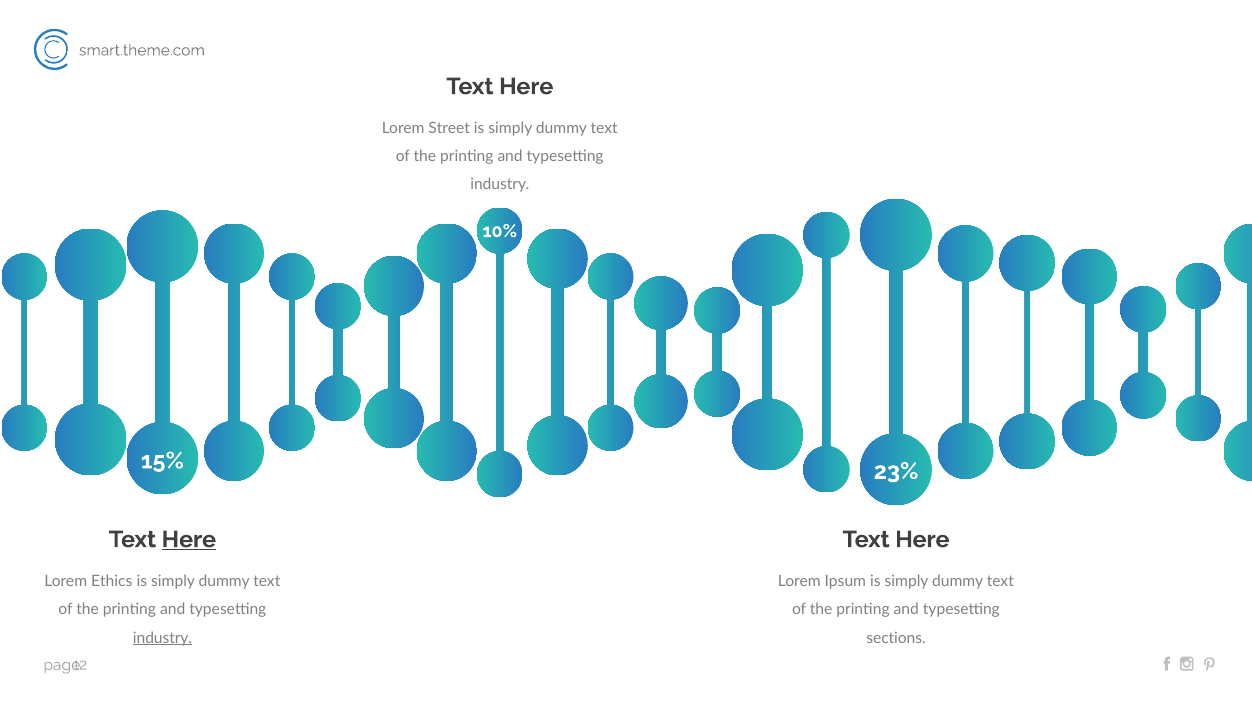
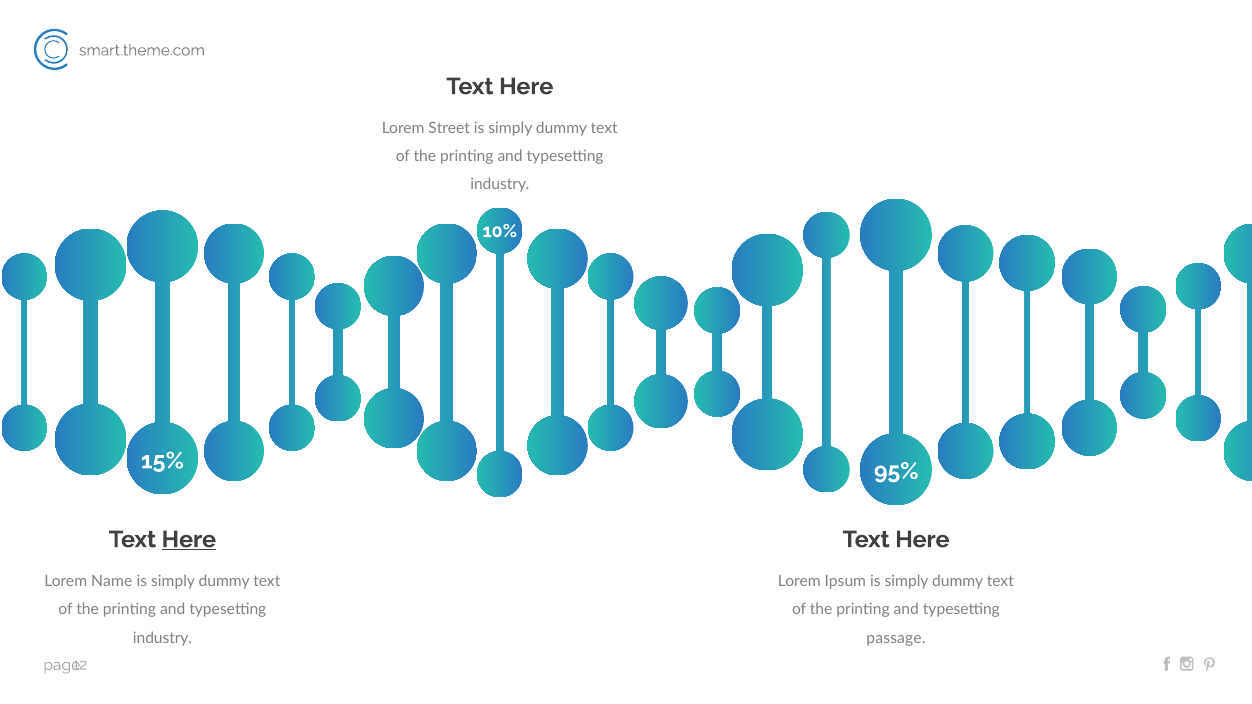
23%: 23% -> 95%
Ethics: Ethics -> Name
industry at (163, 638) underline: present -> none
sections: sections -> passage
